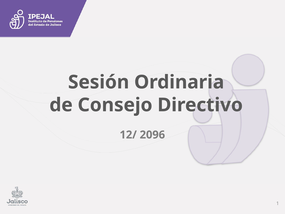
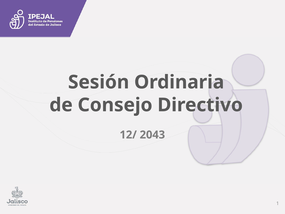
2096: 2096 -> 2043
